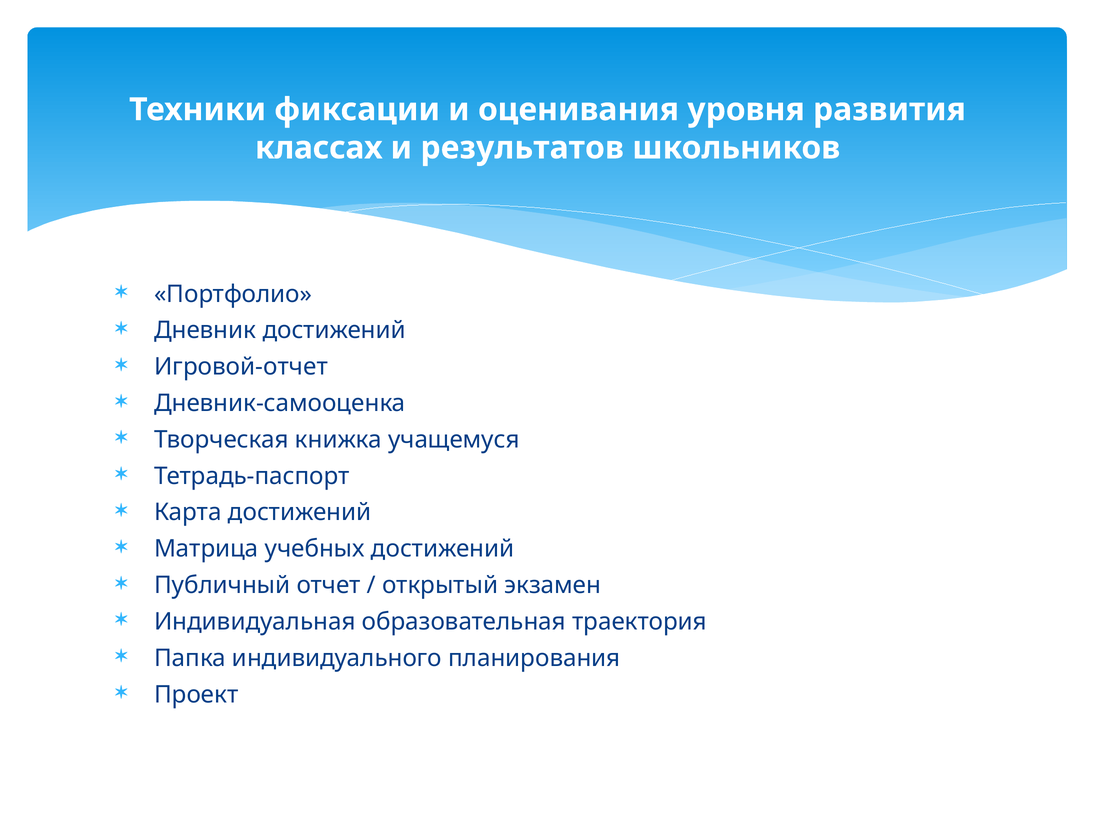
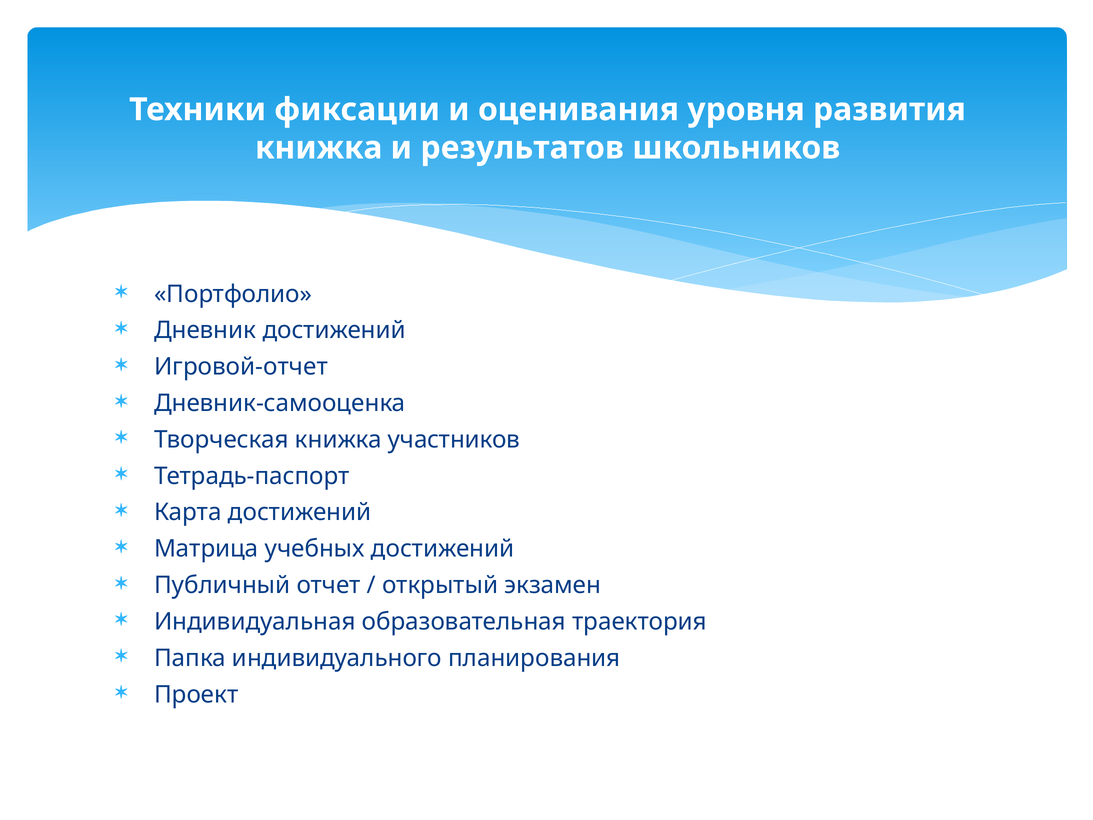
классах at (319, 148): классах -> книжка
учащемуся: учащемуся -> участников
